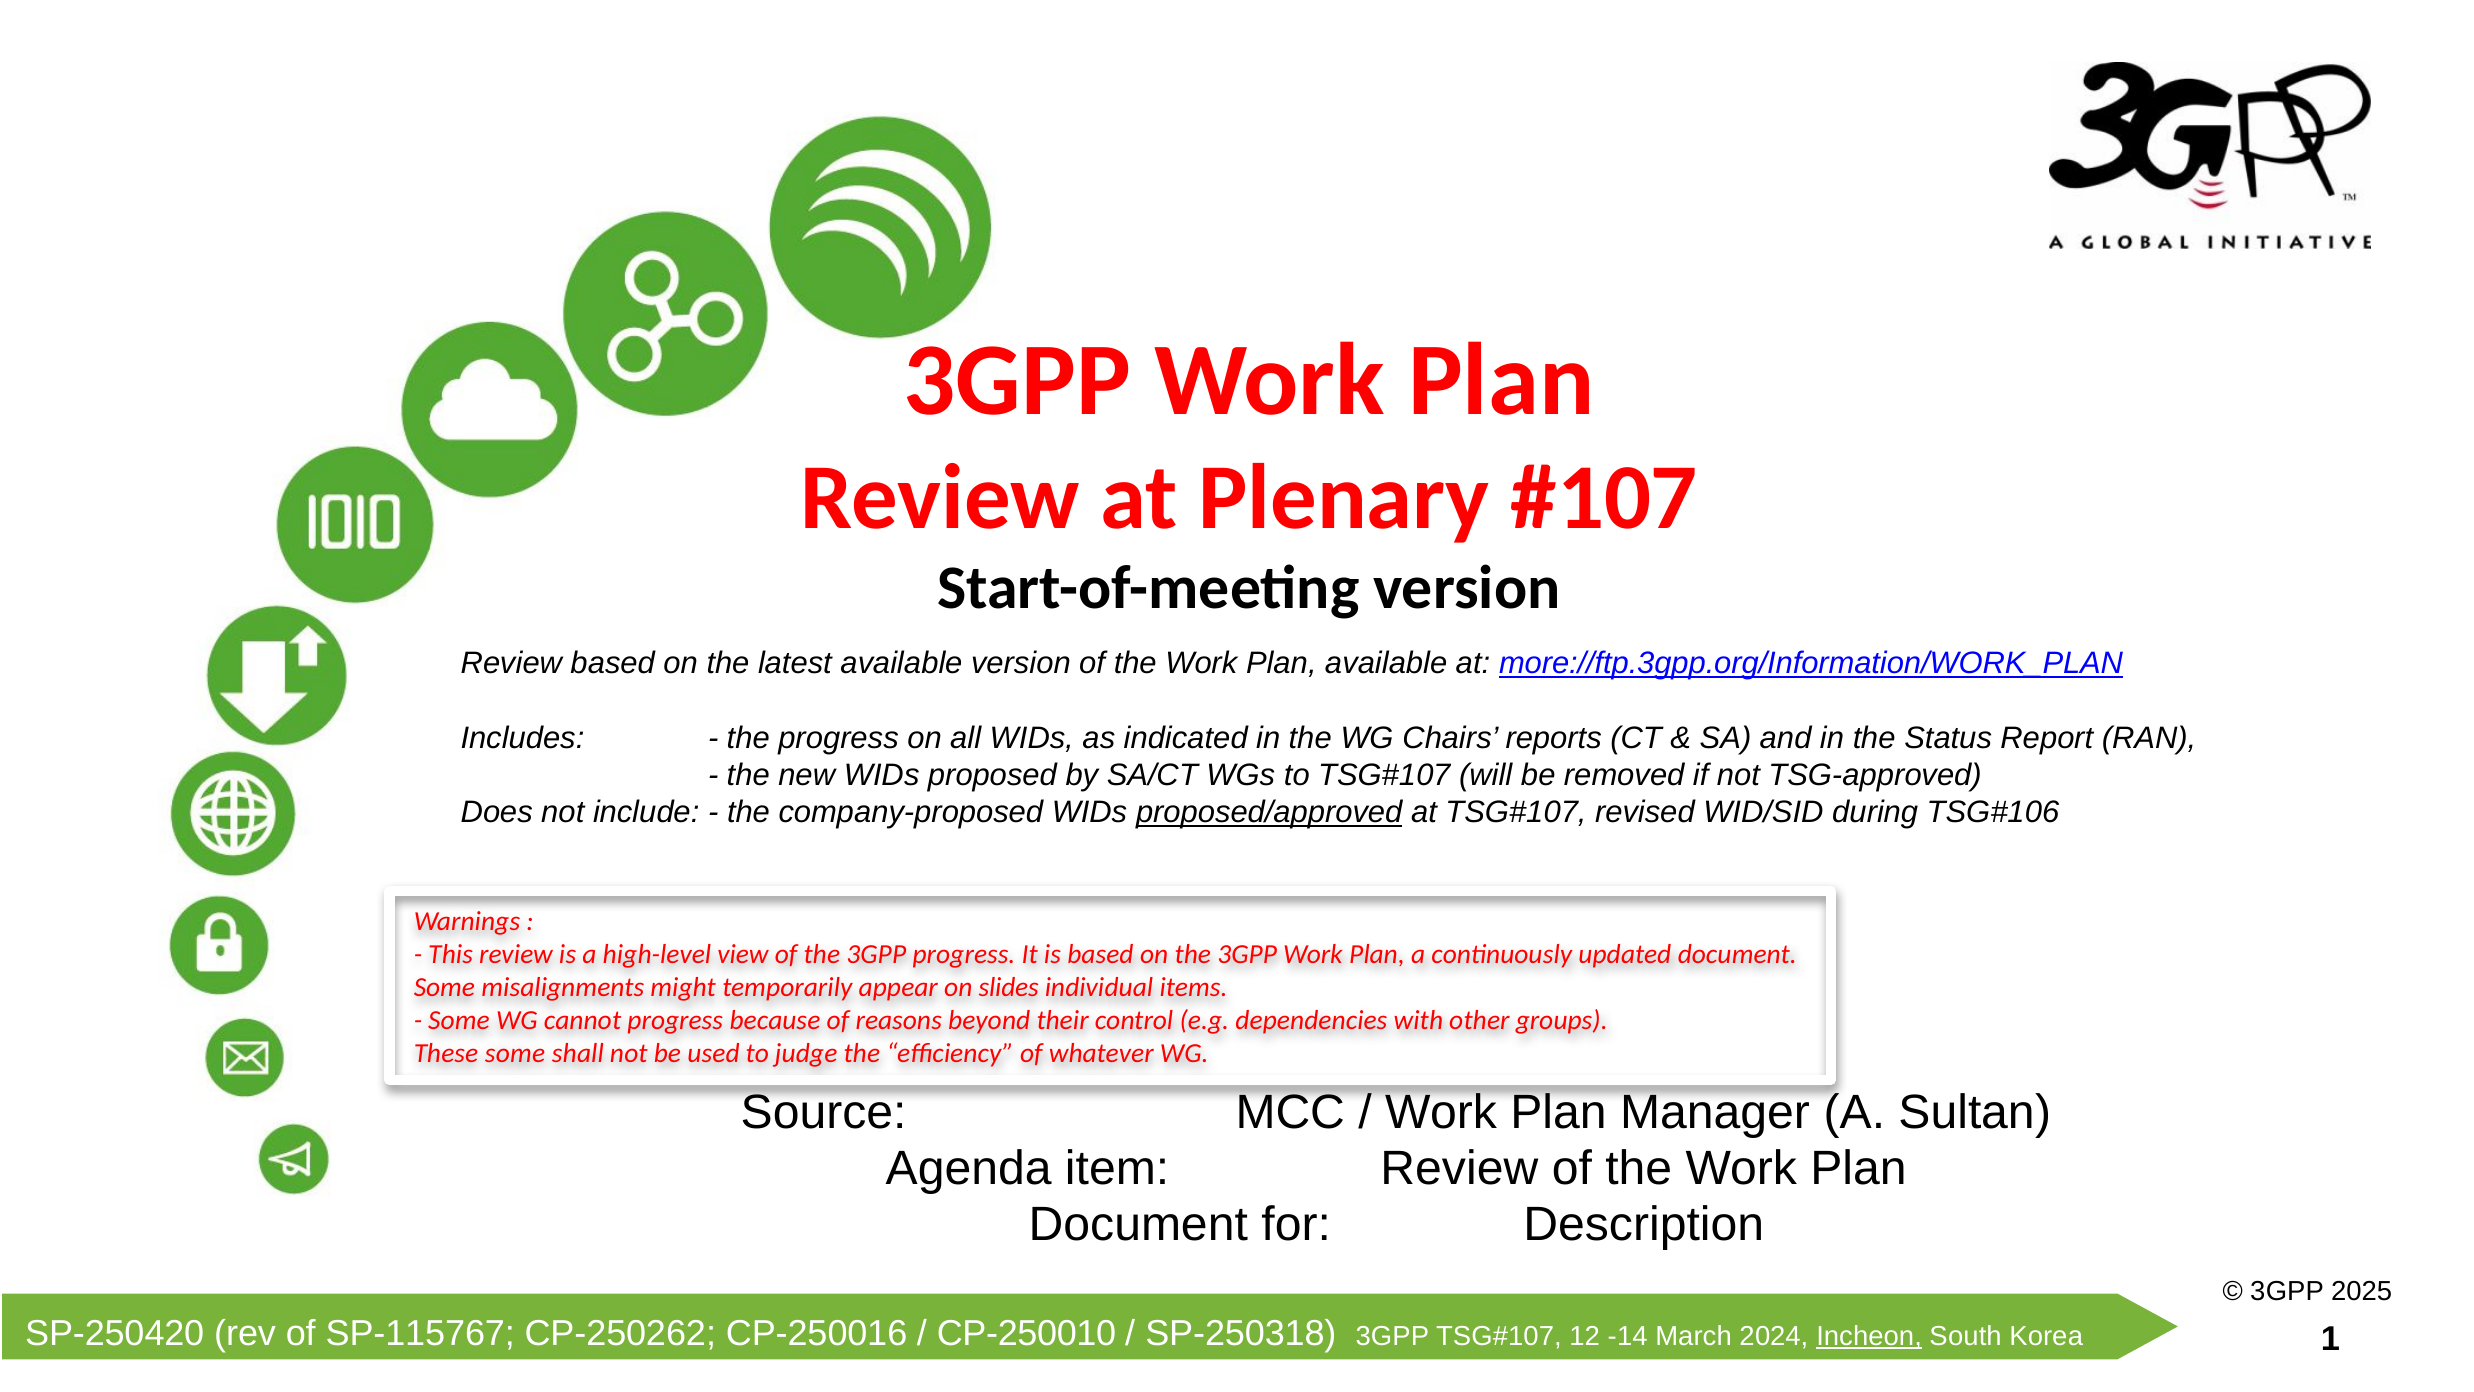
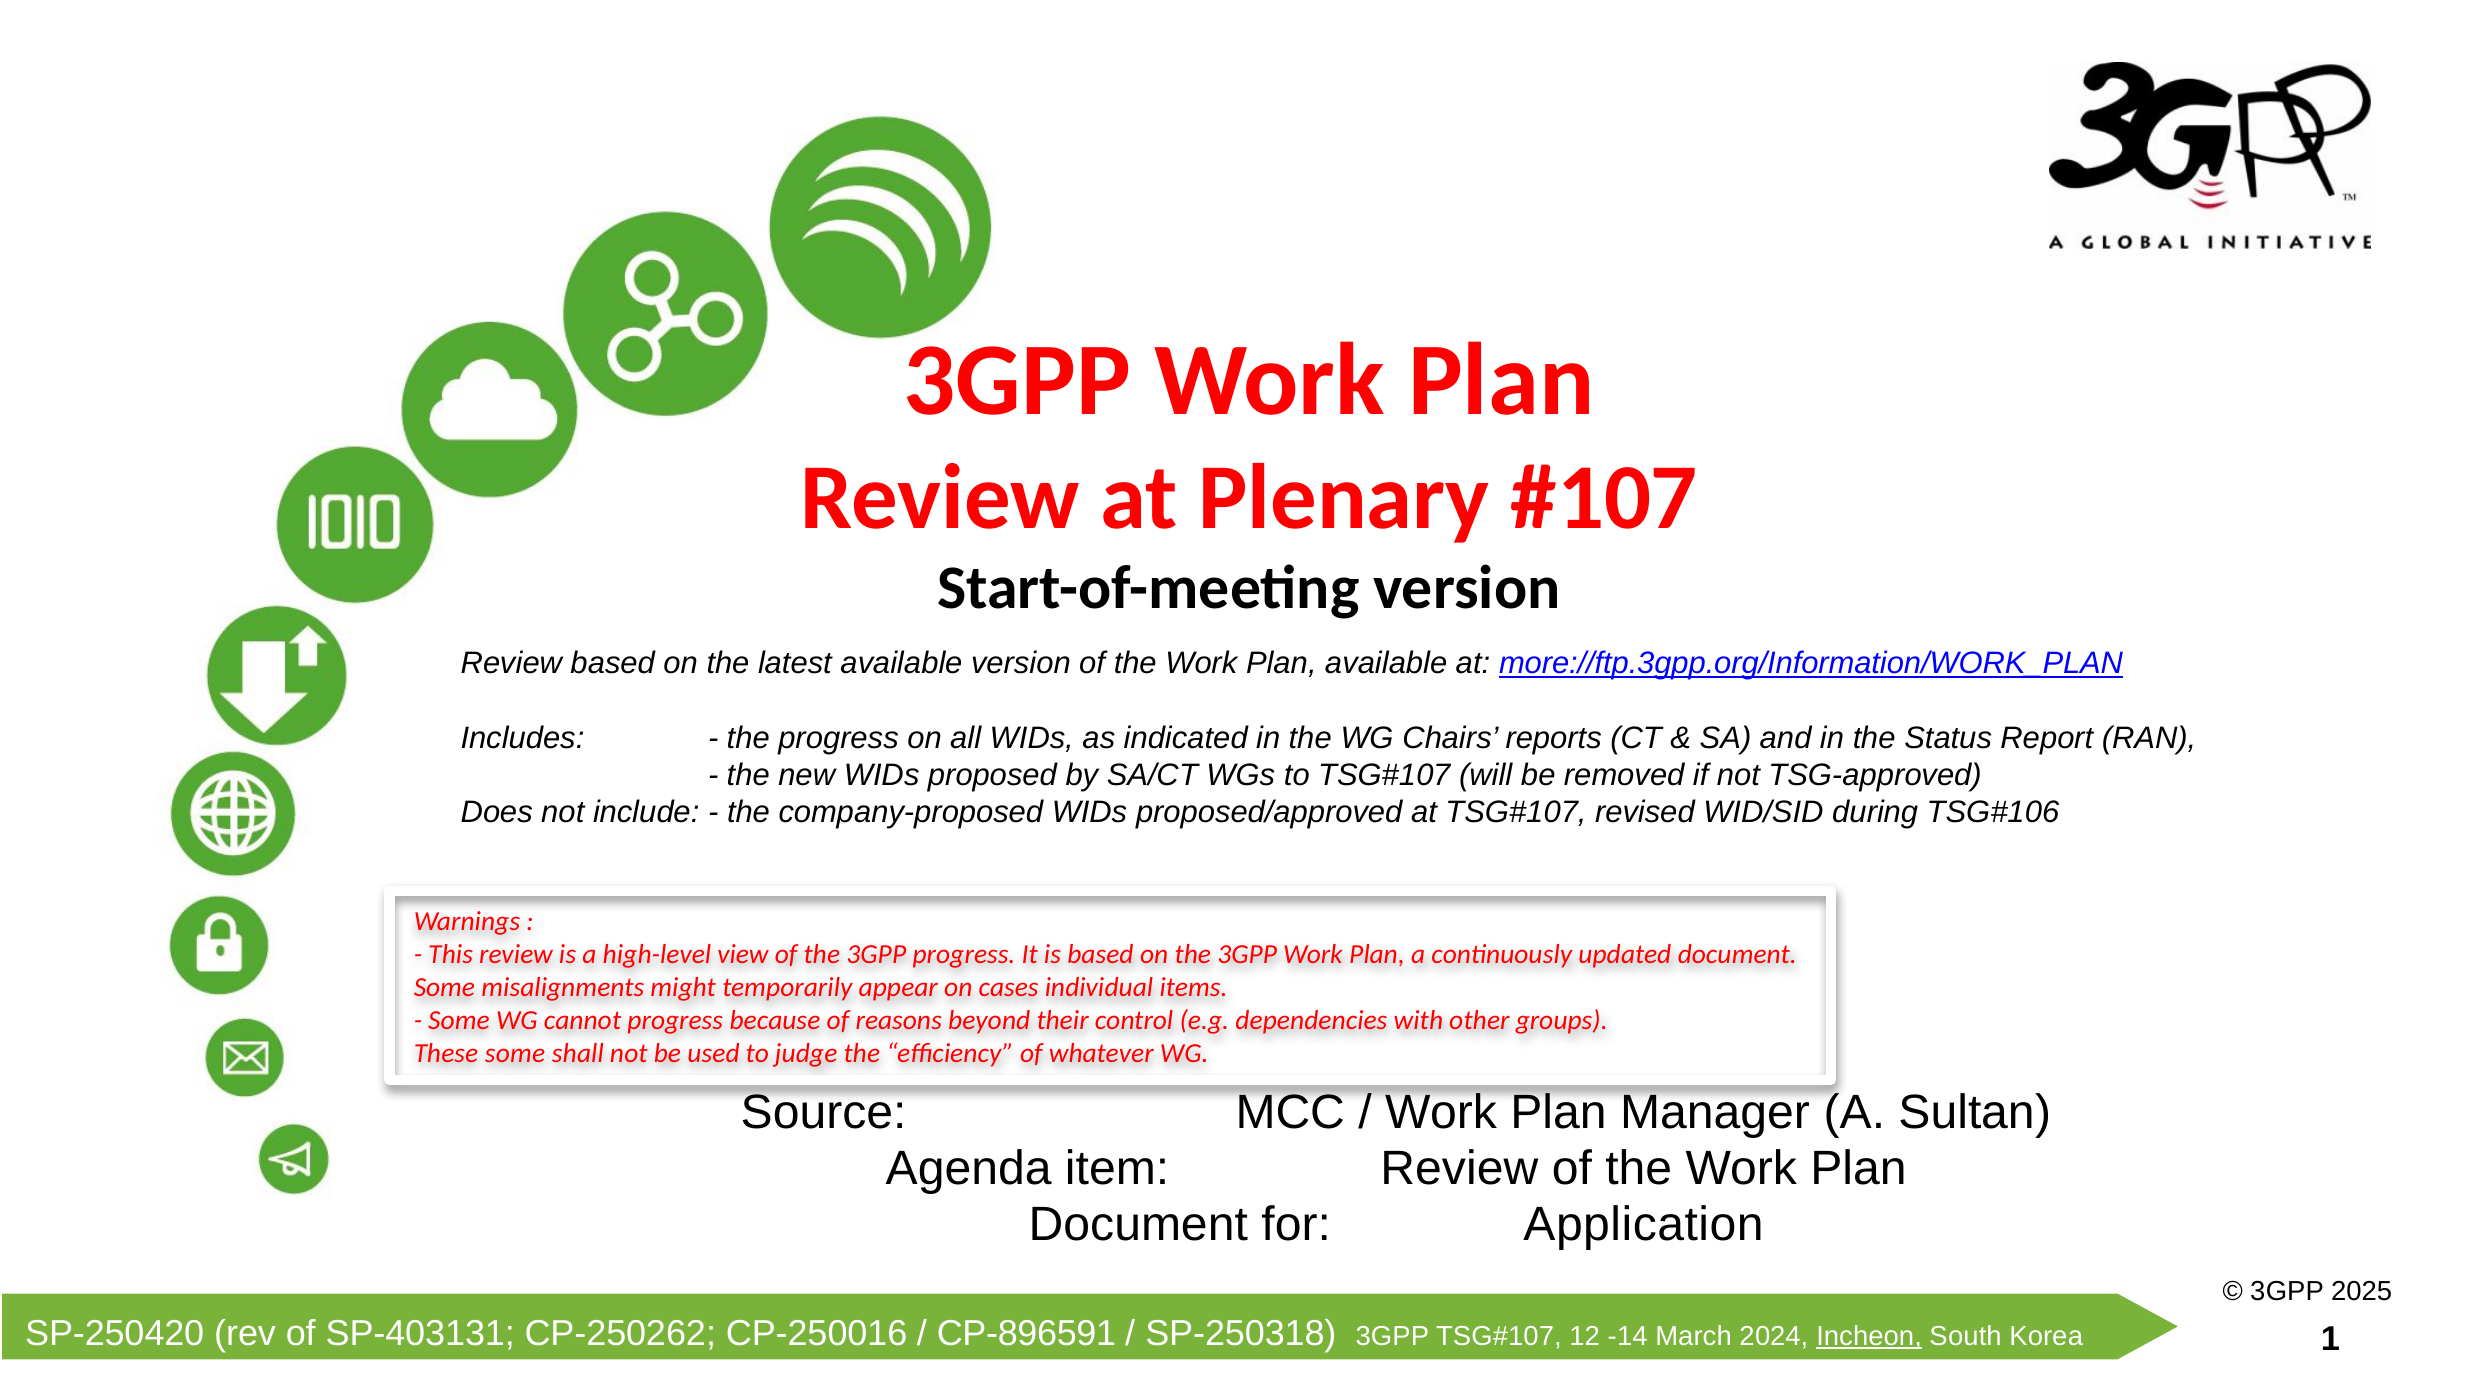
proposed/approved underline: present -> none
slides: slides -> cases
Description: Description -> Application
SP-115767: SP-115767 -> SP-403131
CP-250010: CP-250010 -> CP-896591
